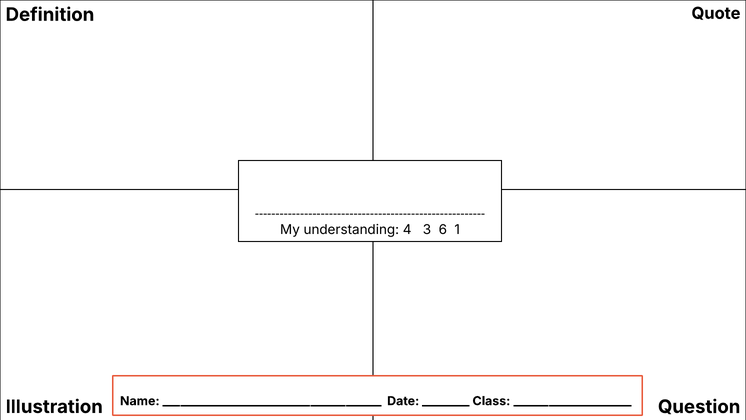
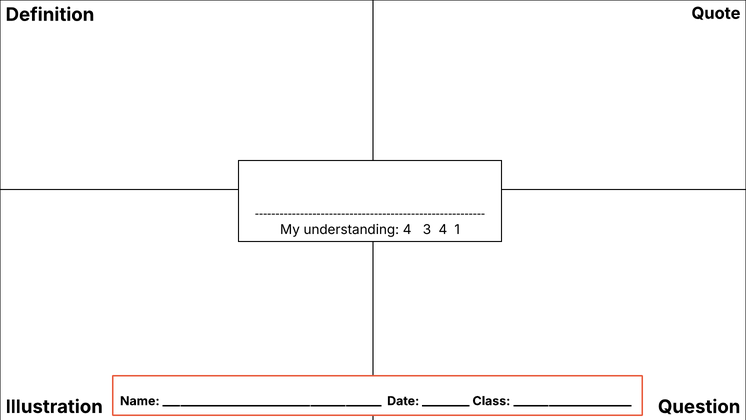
3 6: 6 -> 4
